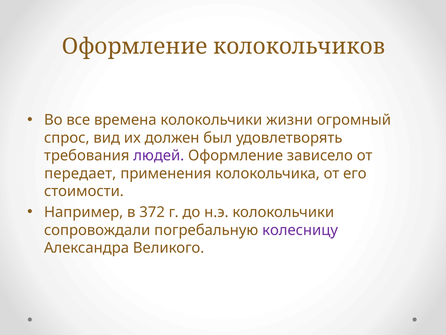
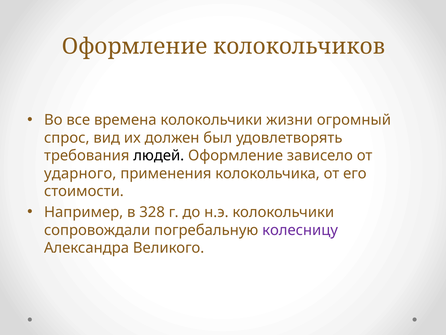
людей colour: purple -> black
передает: передает -> ударного
372: 372 -> 328
